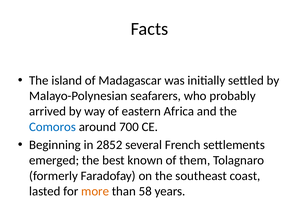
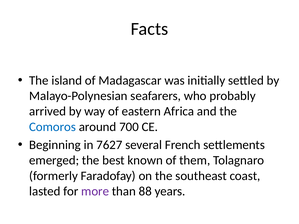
2852: 2852 -> 7627
more colour: orange -> purple
58: 58 -> 88
